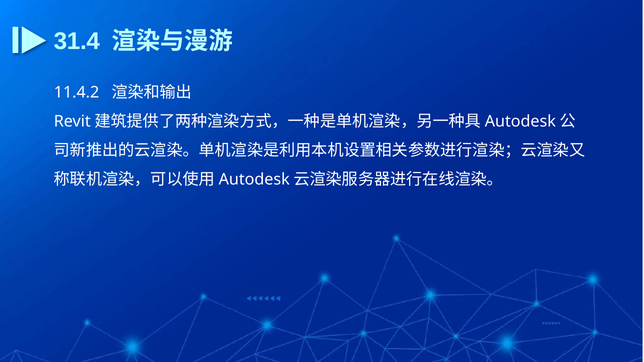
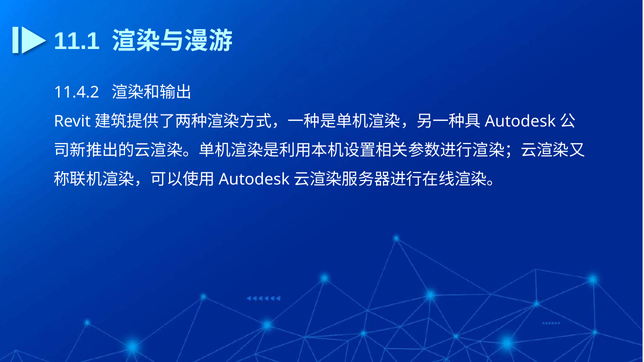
31.4: 31.4 -> 11.1
